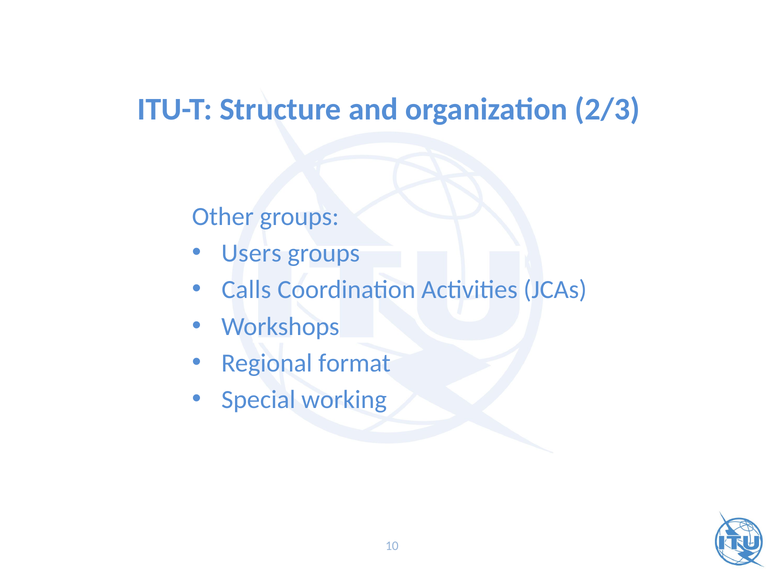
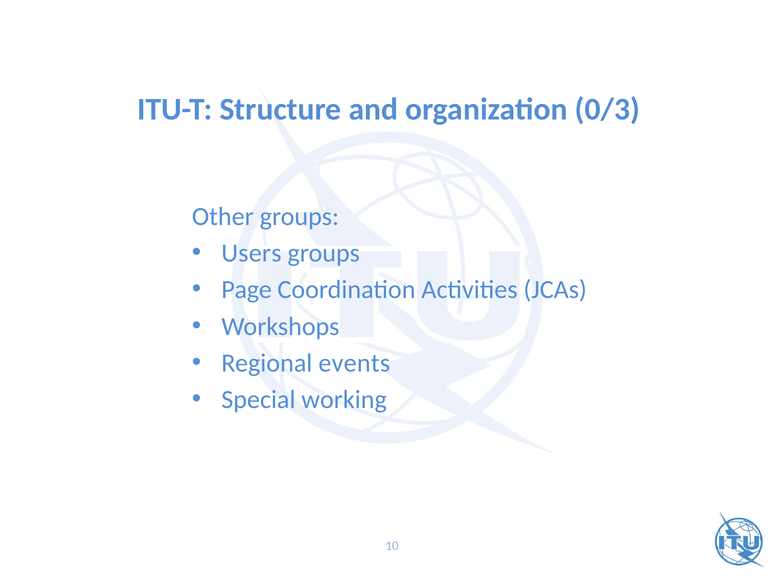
2/3: 2/3 -> 0/3
Calls: Calls -> Page
format: format -> events
